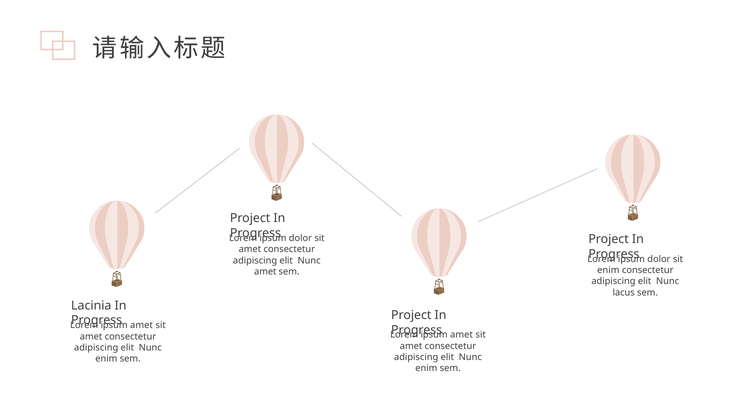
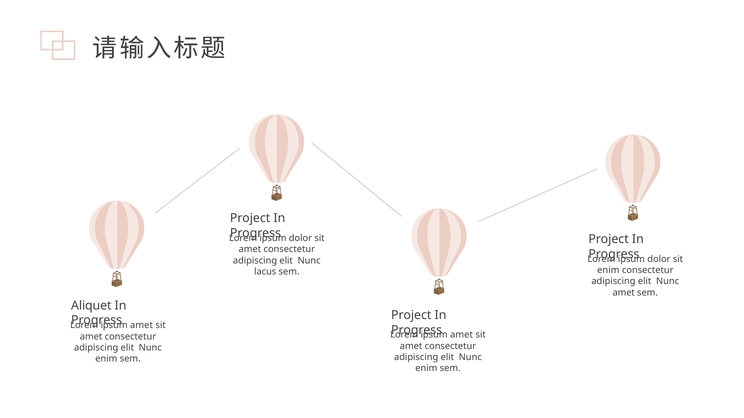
amet at (265, 272): amet -> lacus
lacus at (624, 293): lacus -> amet
Lacinia: Lacinia -> Aliquet
